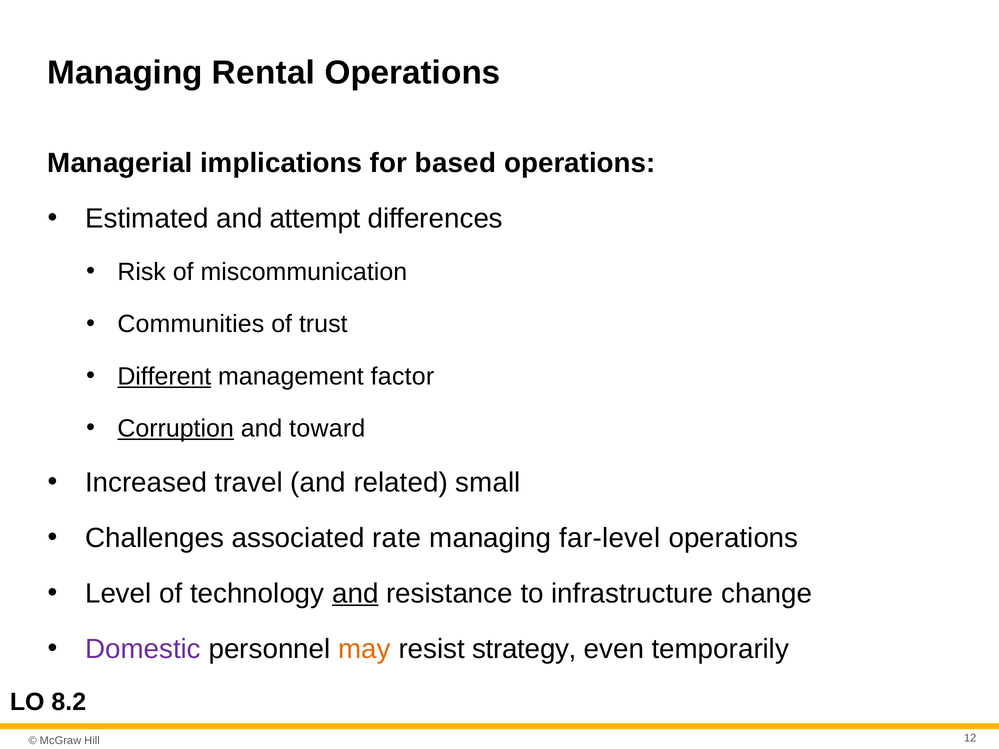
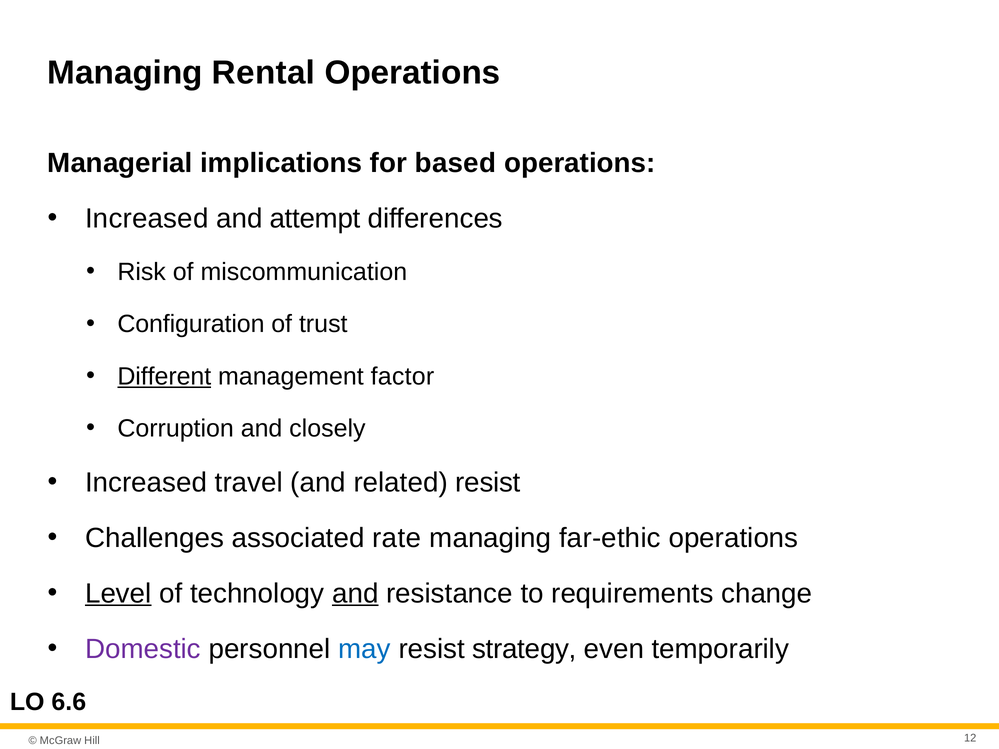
Estimated at (147, 219): Estimated -> Increased
Communities: Communities -> Configuration
Corruption underline: present -> none
toward: toward -> closely
related small: small -> resist
far-level: far-level -> far-ethic
Level underline: none -> present
infrastructure: infrastructure -> requirements
may colour: orange -> blue
8.2: 8.2 -> 6.6
